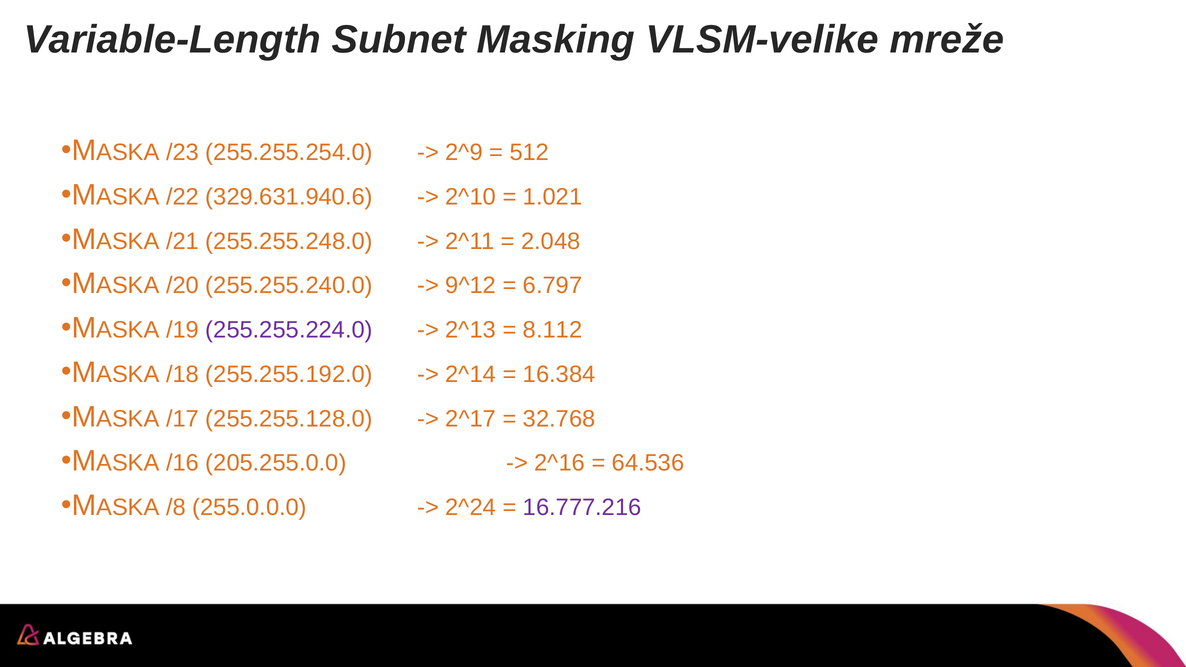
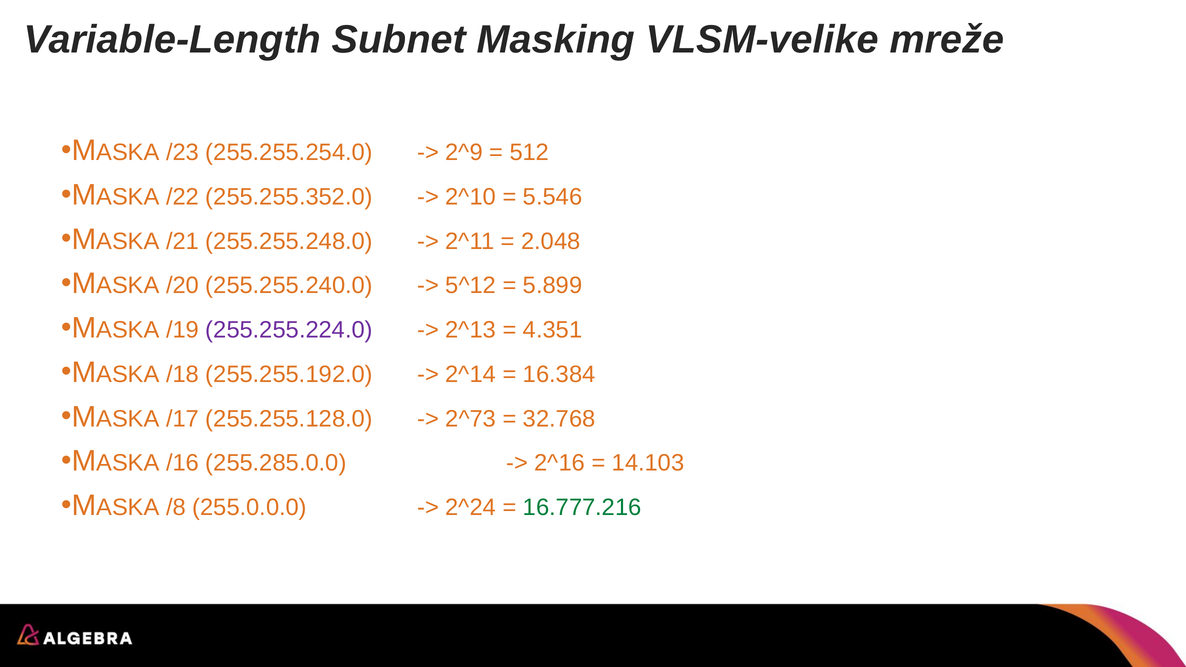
329.631.940.6: 329.631.940.6 -> 255.255.352.0
1.021: 1.021 -> 5.546
9^12: 9^12 -> 5^12
6.797: 6.797 -> 5.899
8.112: 8.112 -> 4.351
2^17: 2^17 -> 2^73
205.255.0.0: 205.255.0.0 -> 255.285.0.0
64.536: 64.536 -> 14.103
16.777.216 colour: purple -> green
